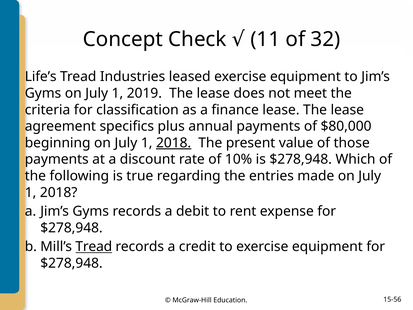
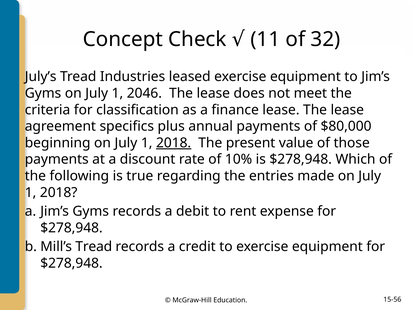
Life’s: Life’s -> July’s
2019: 2019 -> 2046
Tread at (94, 246) underline: present -> none
